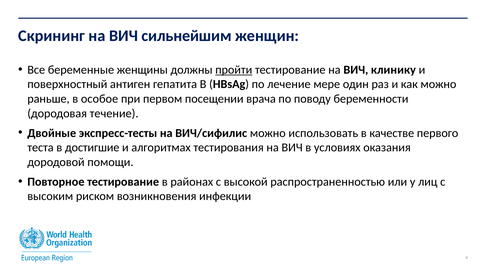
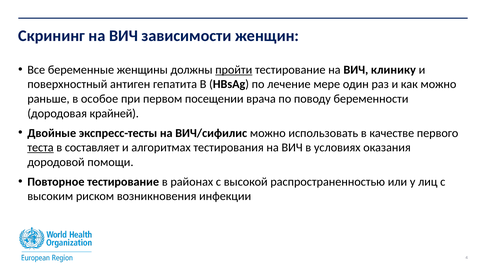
сильнейшим: сильнейшим -> зависимости
течение: течение -> крайней
теста underline: none -> present
достигшие: достигшие -> составляет
